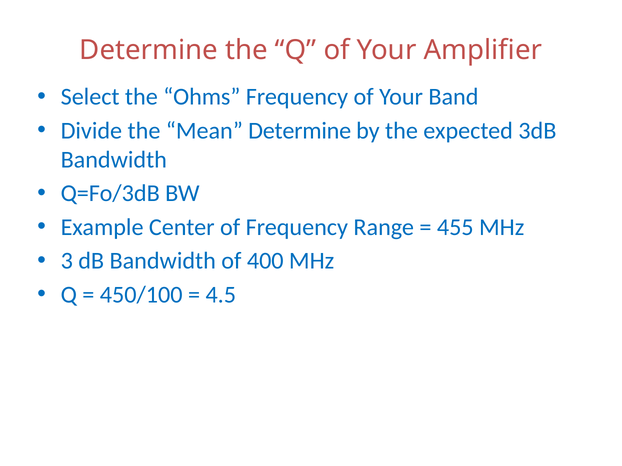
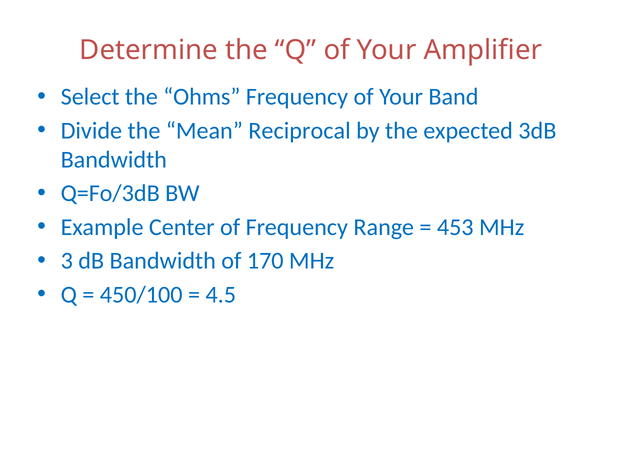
Mean Determine: Determine -> Reciprocal
455: 455 -> 453
400: 400 -> 170
